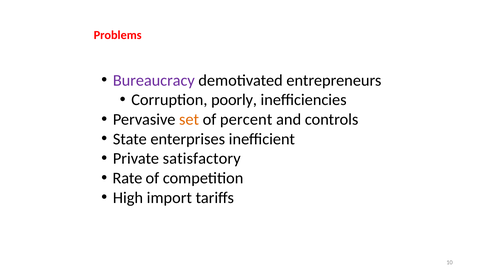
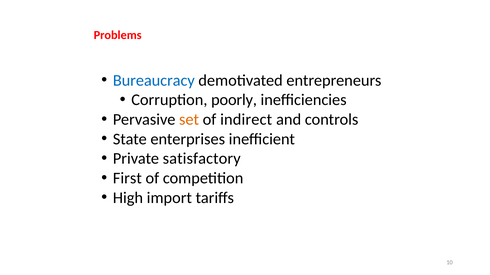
Bureaucracy colour: purple -> blue
percent: percent -> indirect
Rate: Rate -> First
